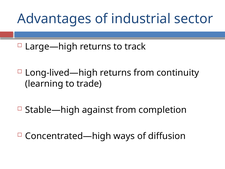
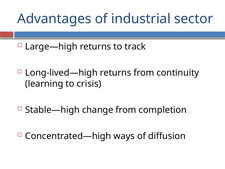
trade: trade -> crisis
against: against -> change
